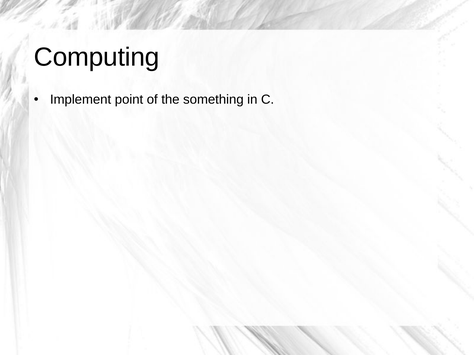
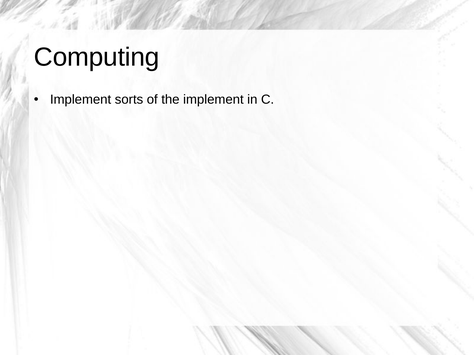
point: point -> sorts
the something: something -> implement
